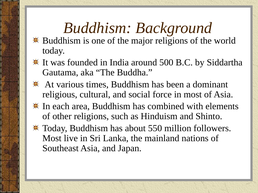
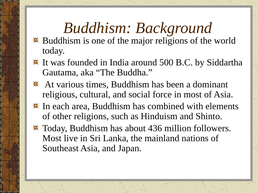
550: 550 -> 436
